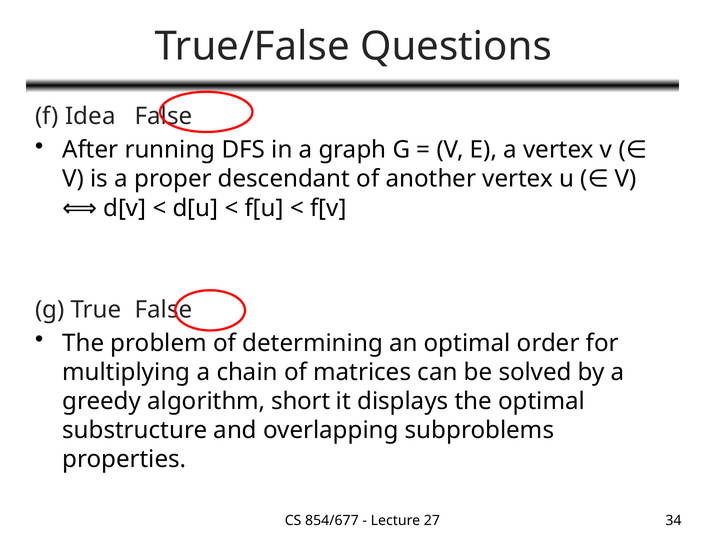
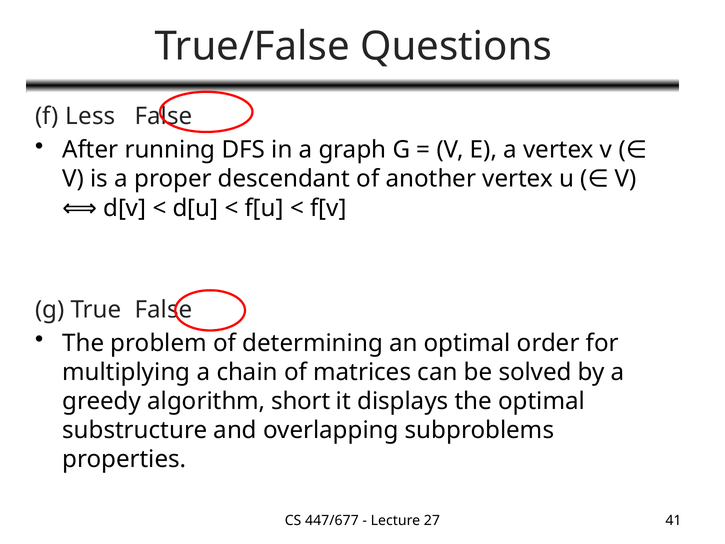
Idea: Idea -> Less
854/677: 854/677 -> 447/677
34: 34 -> 41
